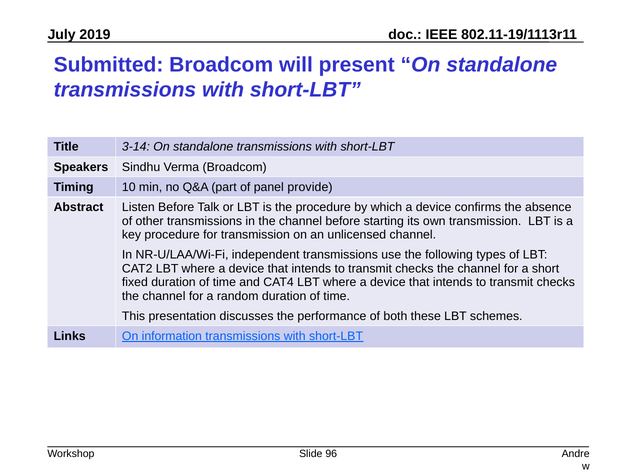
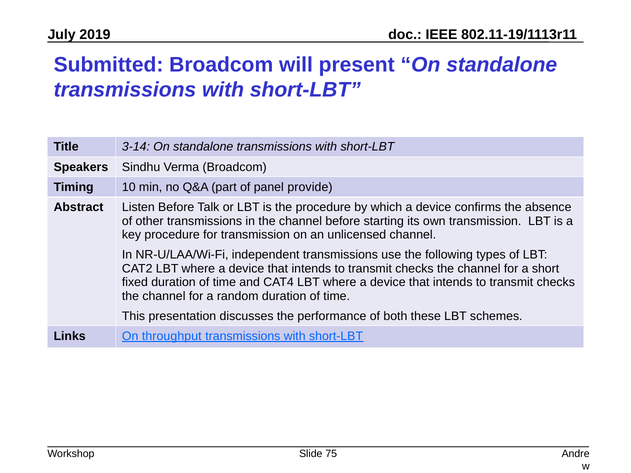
information: information -> throughput
96: 96 -> 75
